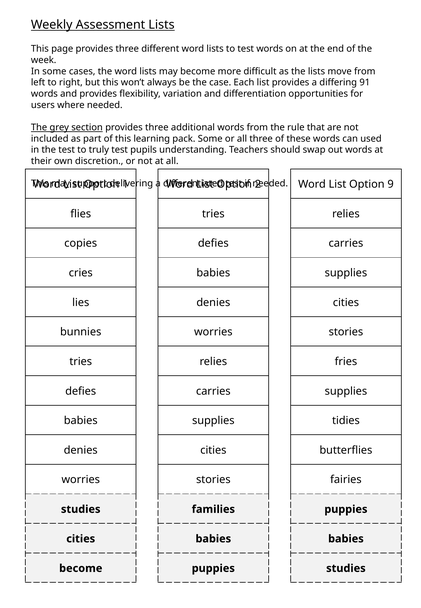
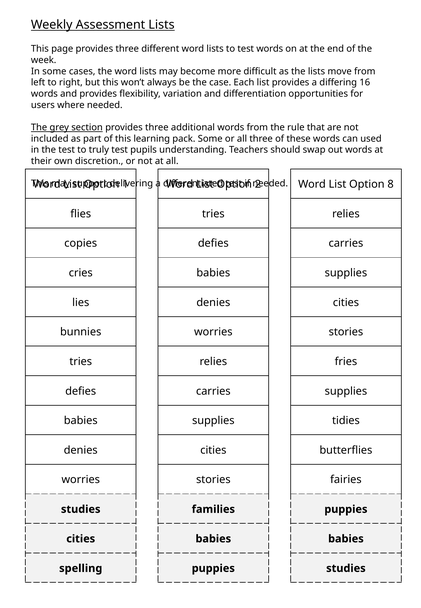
91: 91 -> 16
9: 9 -> 8
become at (81, 568): become -> spelling
